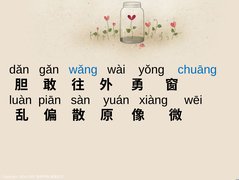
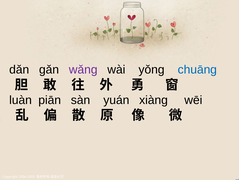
wǎng colour: blue -> purple
